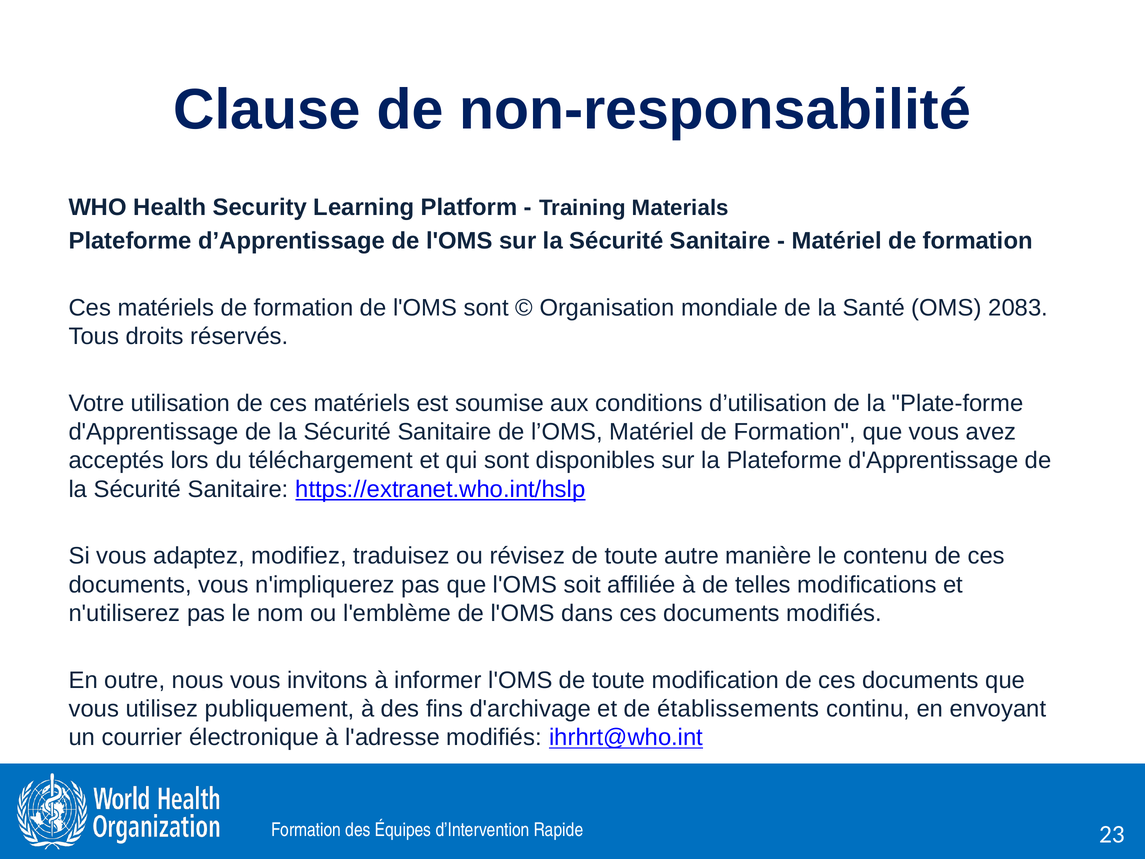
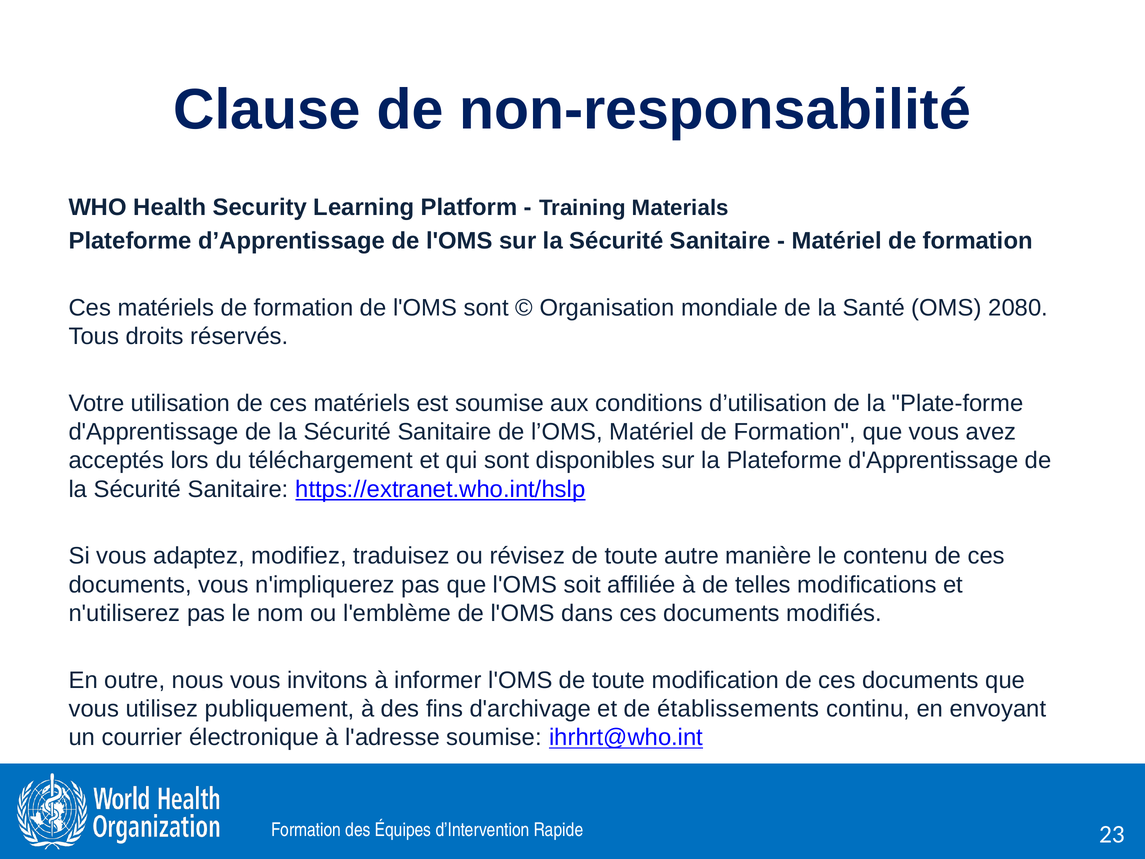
2083: 2083 -> 2080
l'adresse modifiés: modifiés -> soumise
